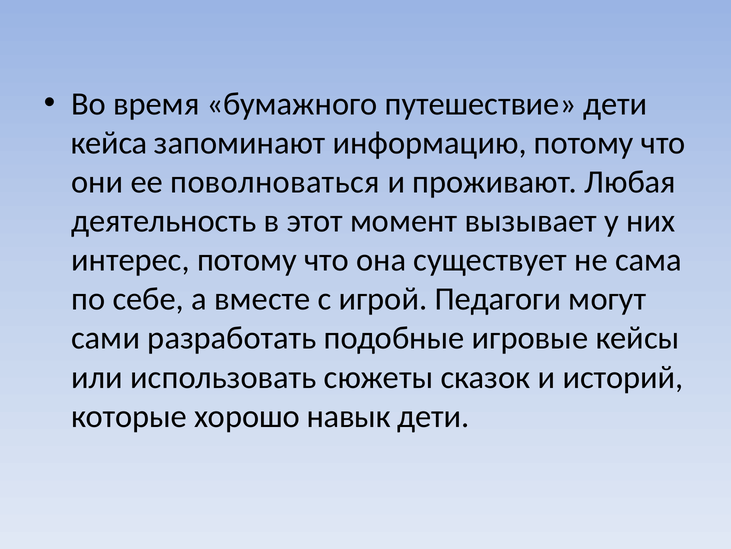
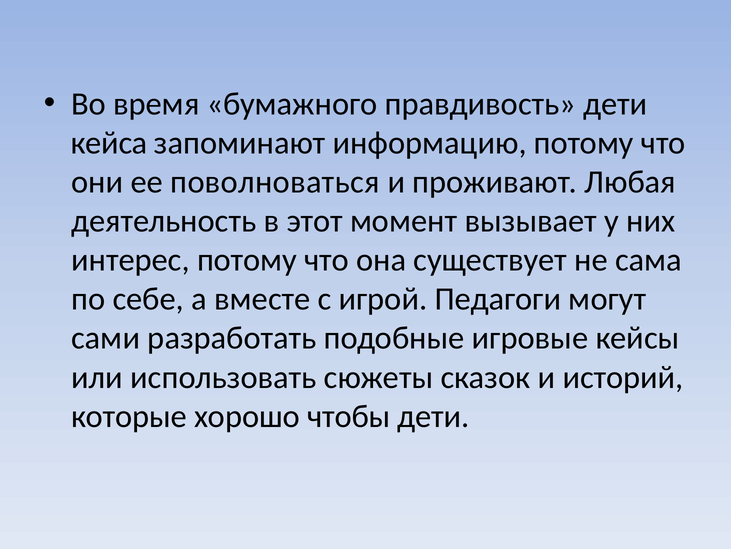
путешествие: путешествие -> правдивость
навык: навык -> чтобы
